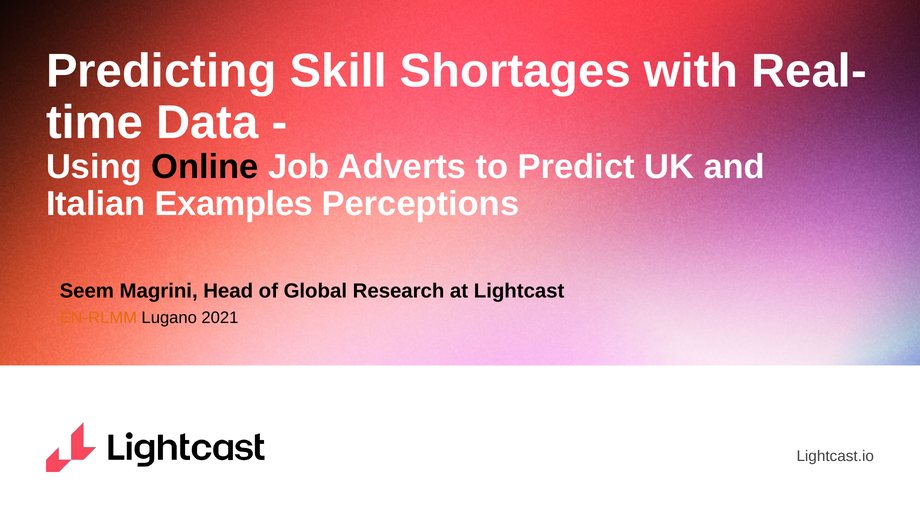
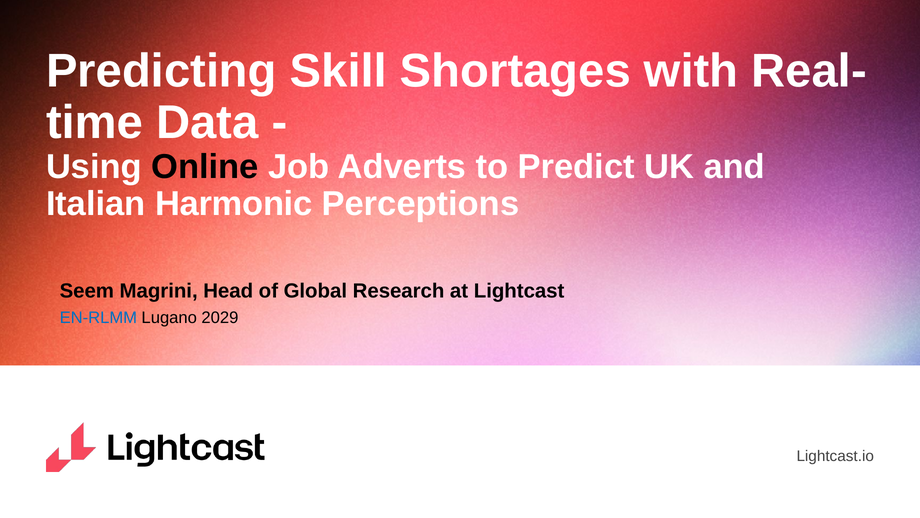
Examples: Examples -> Harmonic
EN-RLMM colour: orange -> blue
2021: 2021 -> 2029
